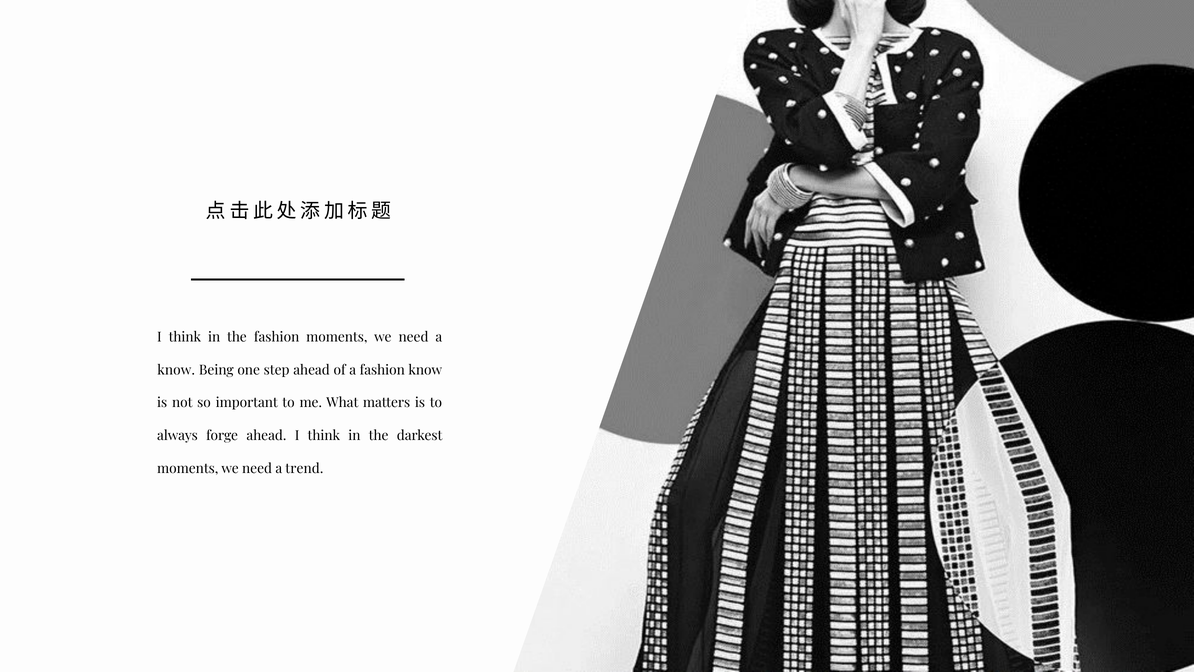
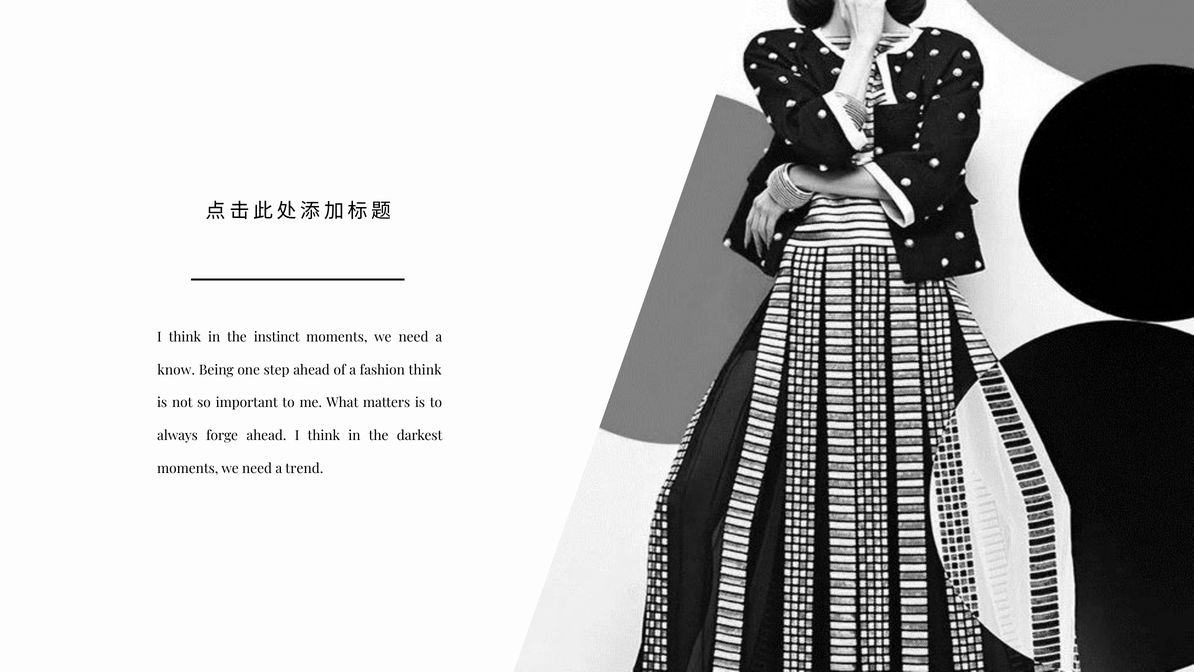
the fashion: fashion -> instinct
fashion know: know -> think
